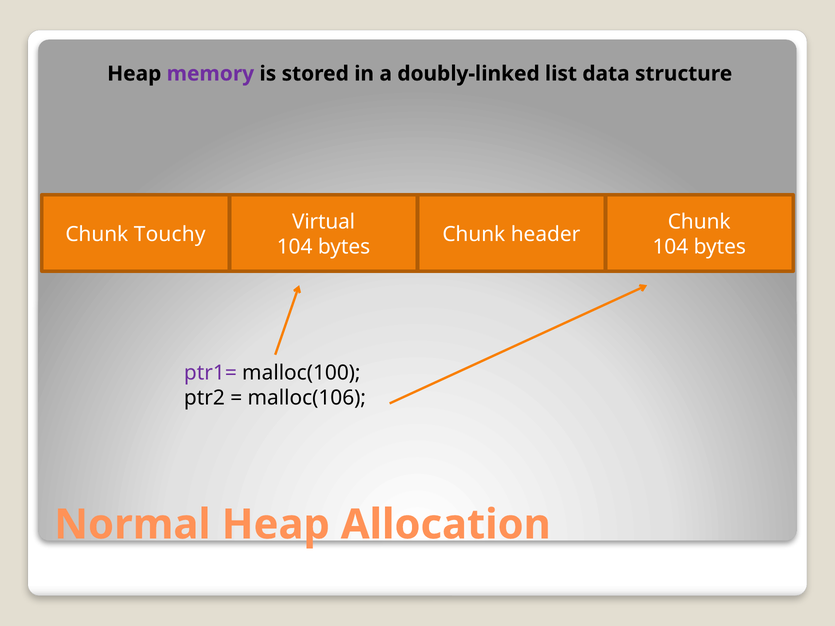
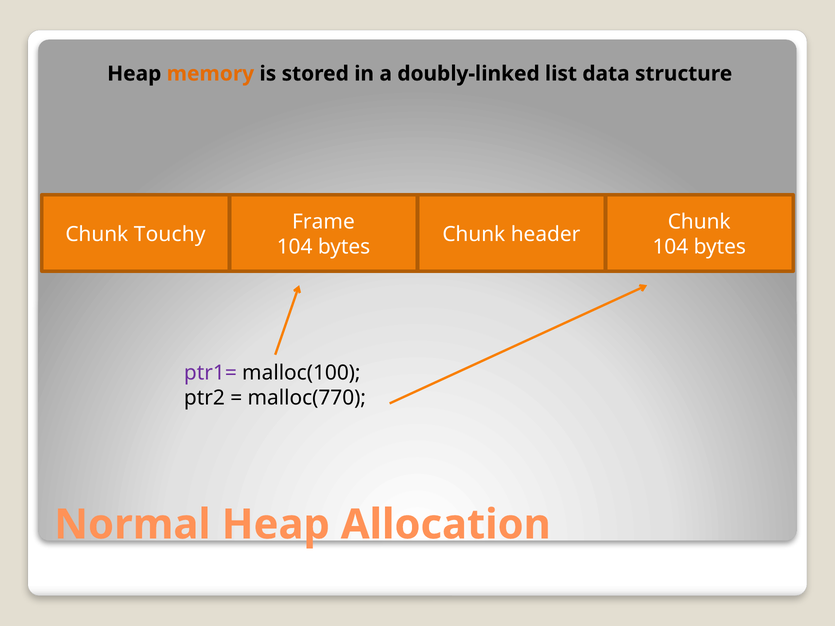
memory colour: purple -> orange
Virtual: Virtual -> Frame
malloc(106: malloc(106 -> malloc(770
